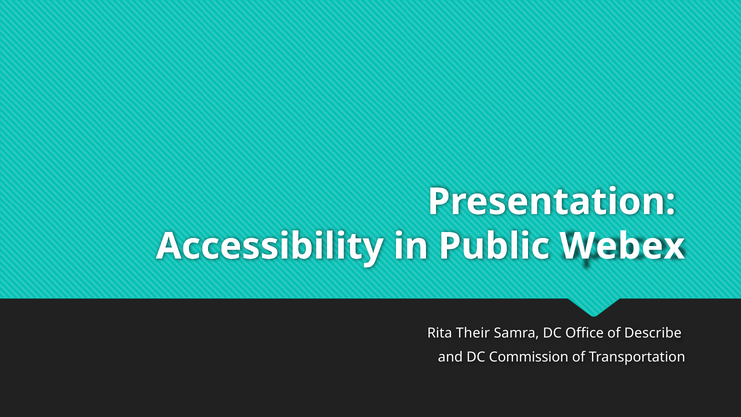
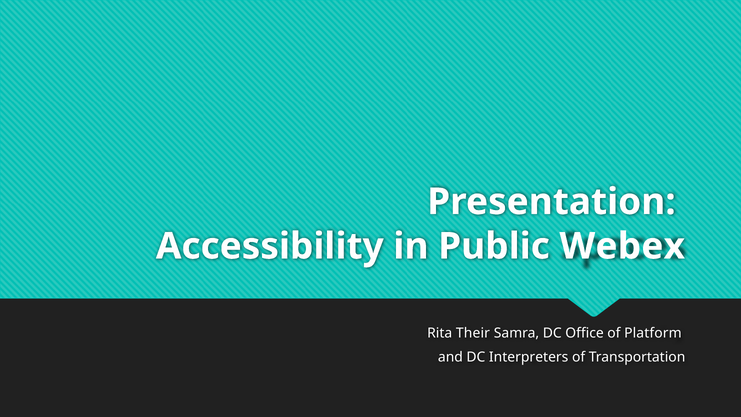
Describe: Describe -> Platform
Commission: Commission -> Interpreters
